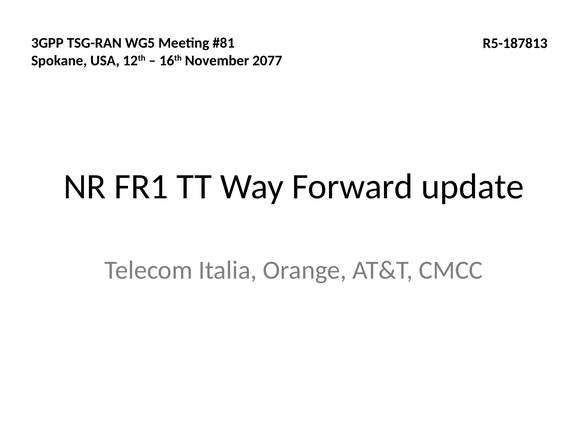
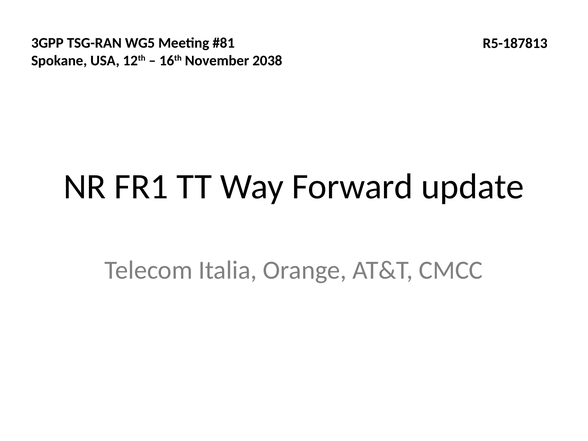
2077: 2077 -> 2038
